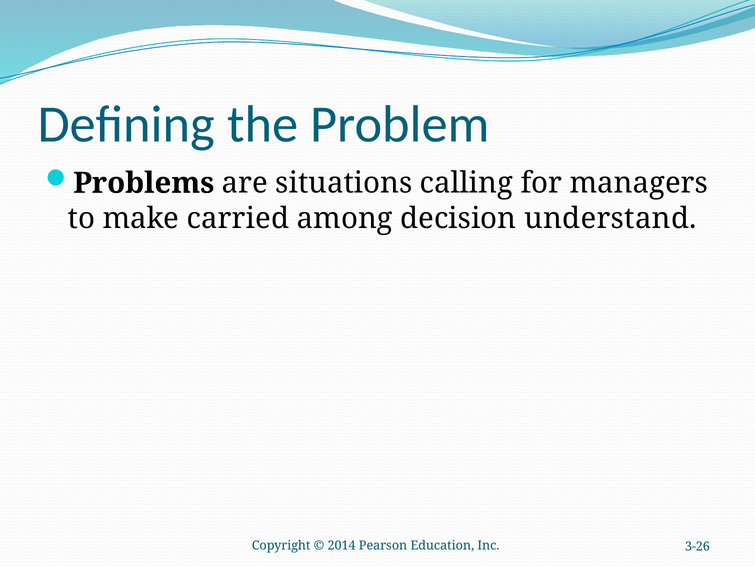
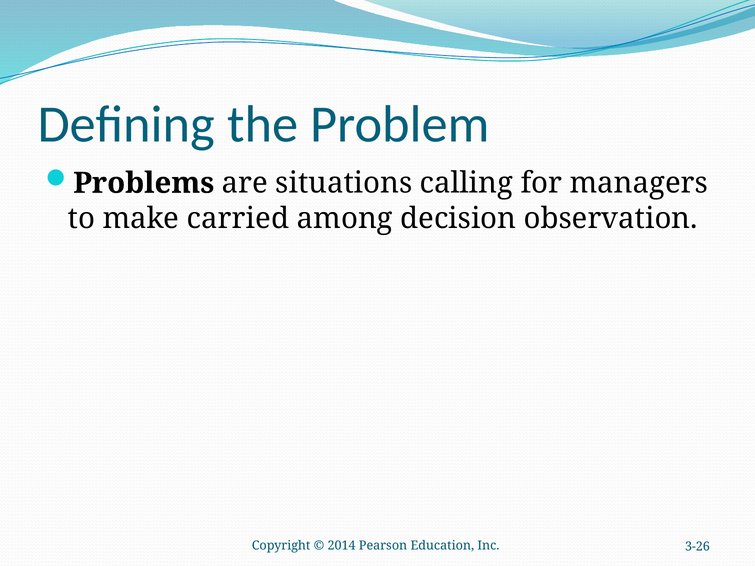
understand: understand -> observation
